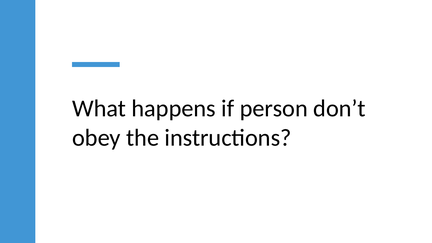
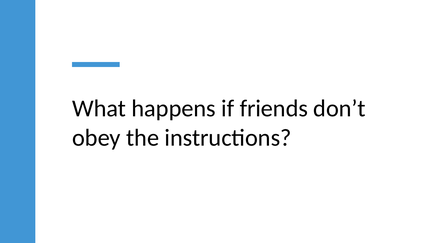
person: person -> friends
